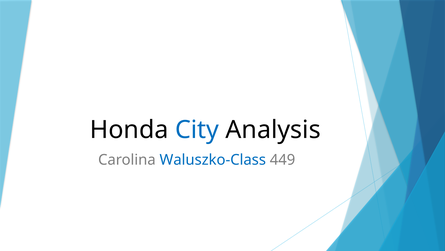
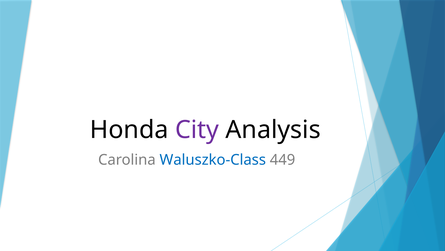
City colour: blue -> purple
